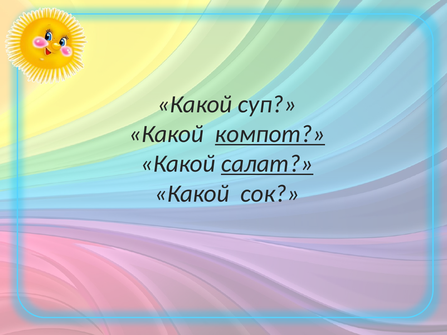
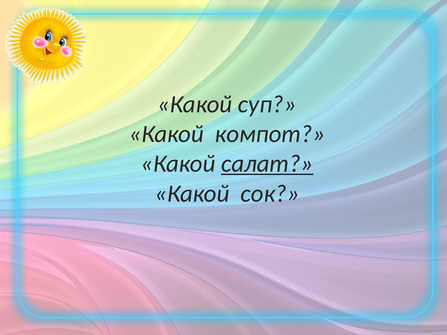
компот underline: present -> none
